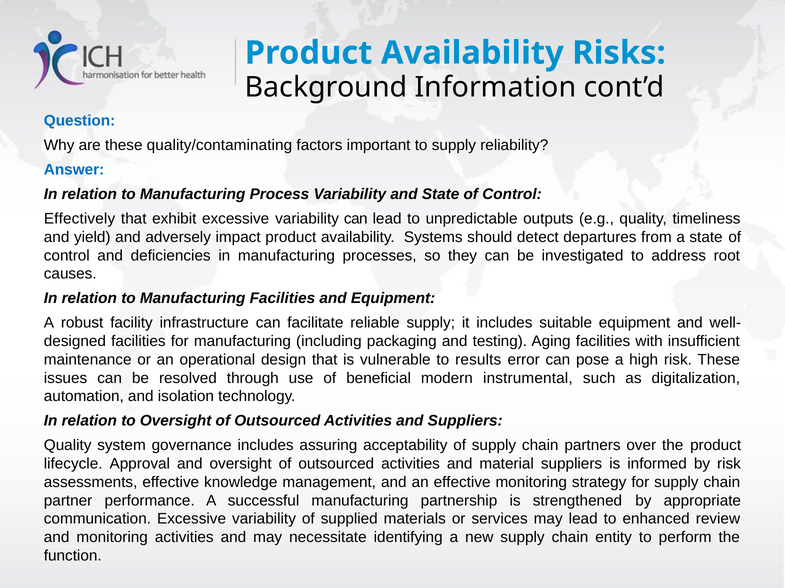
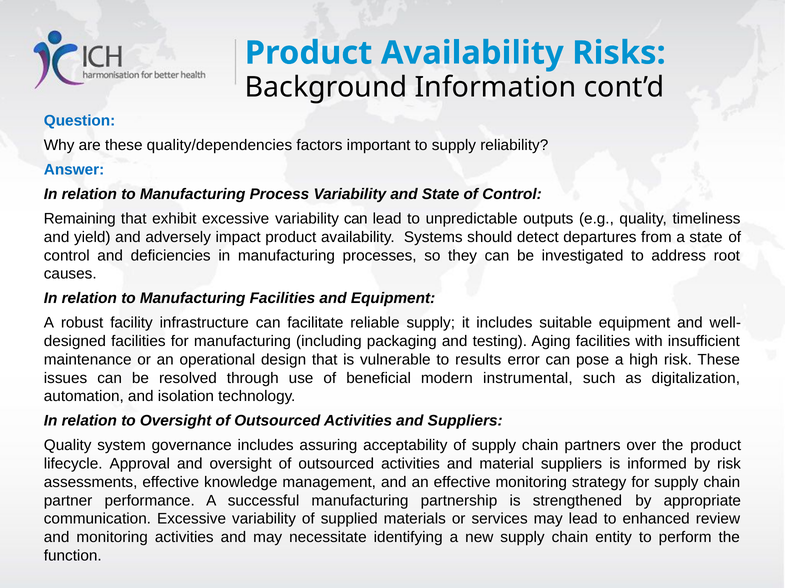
quality/contaminating: quality/contaminating -> quality/dependencies
Effectively: Effectively -> Remaining
